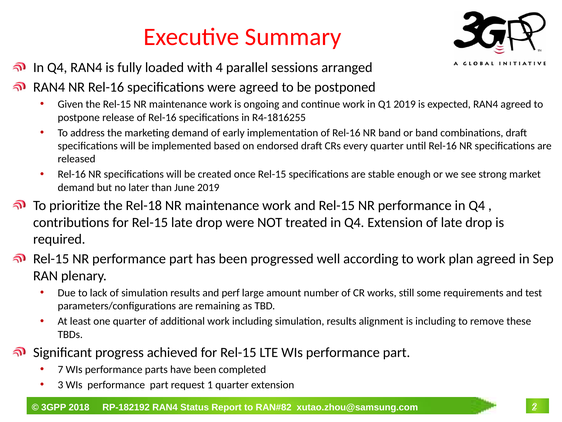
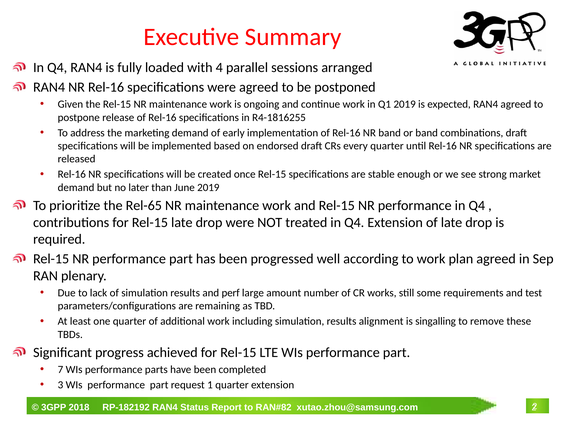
Rel-18: Rel-18 -> Rel-65
is including: including -> singalling
